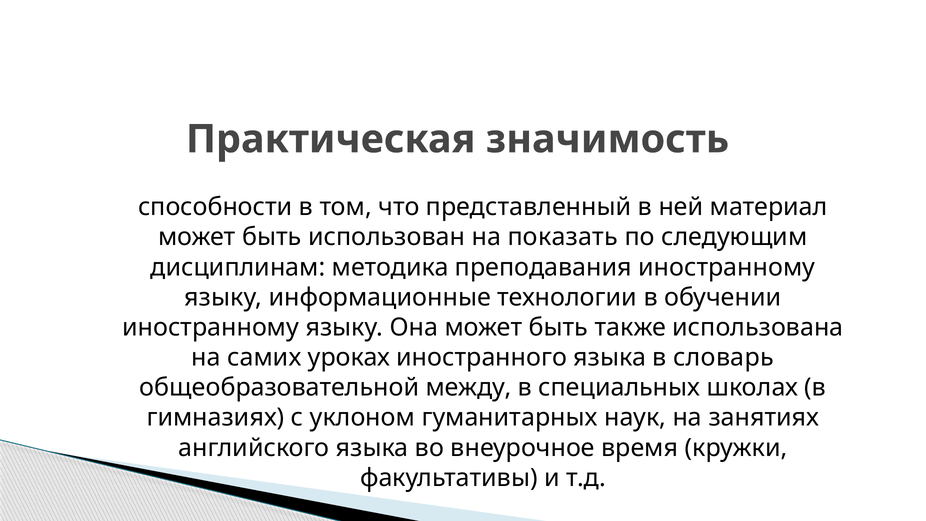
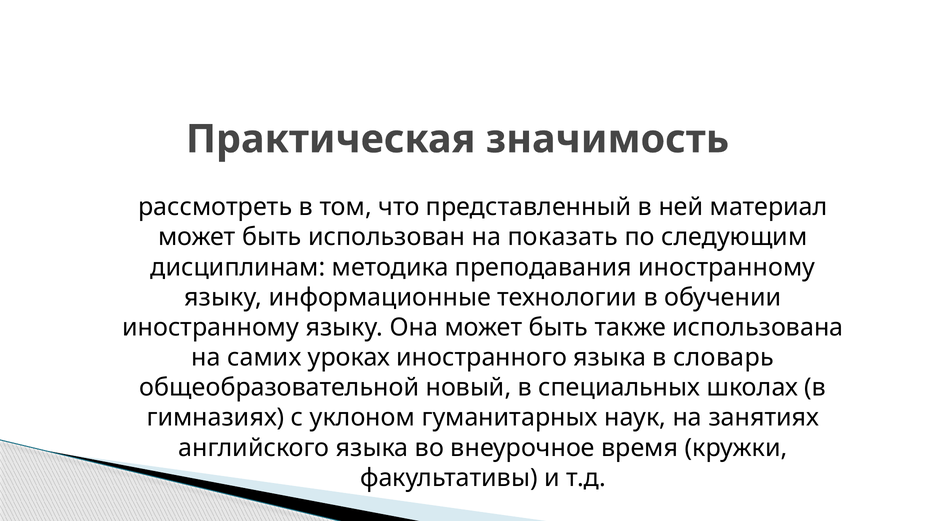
способности: способности -> рассмотреть
между: между -> новый
